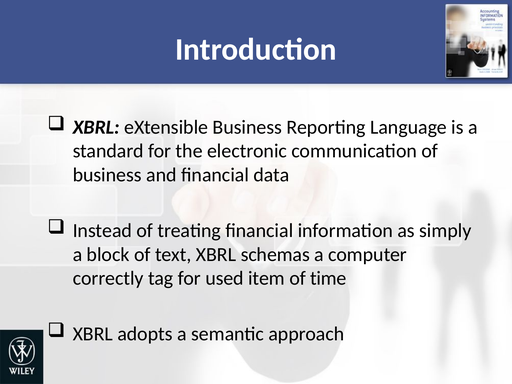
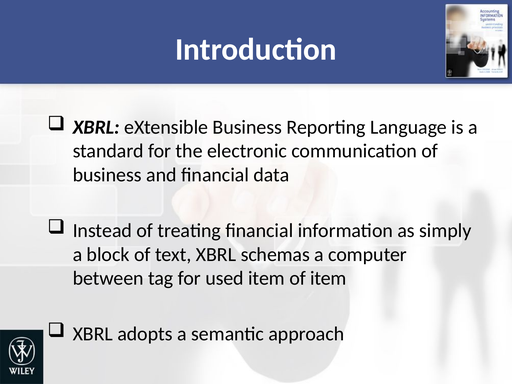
correctly: correctly -> between
of time: time -> item
